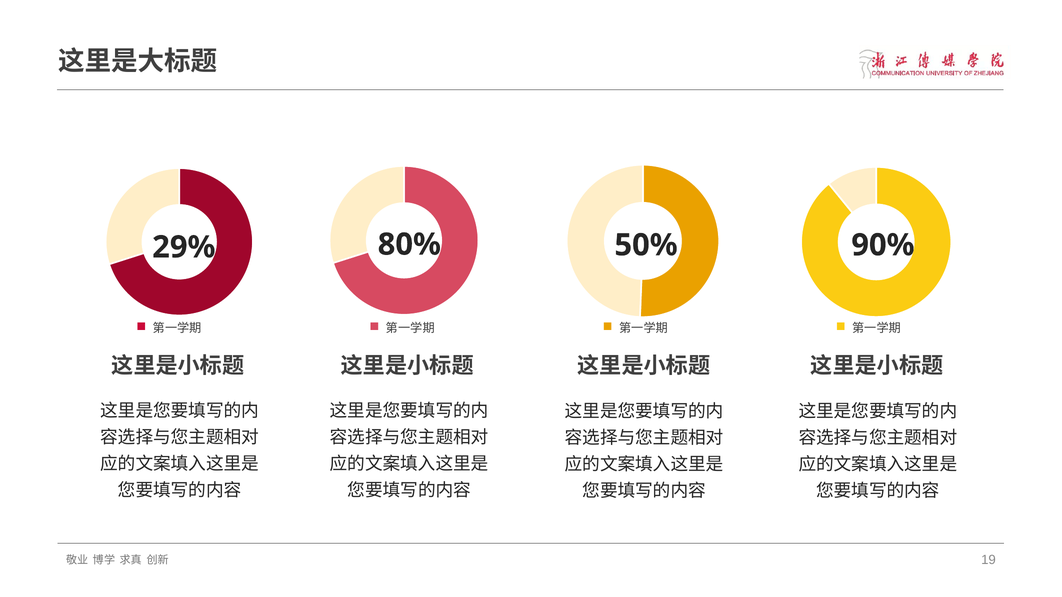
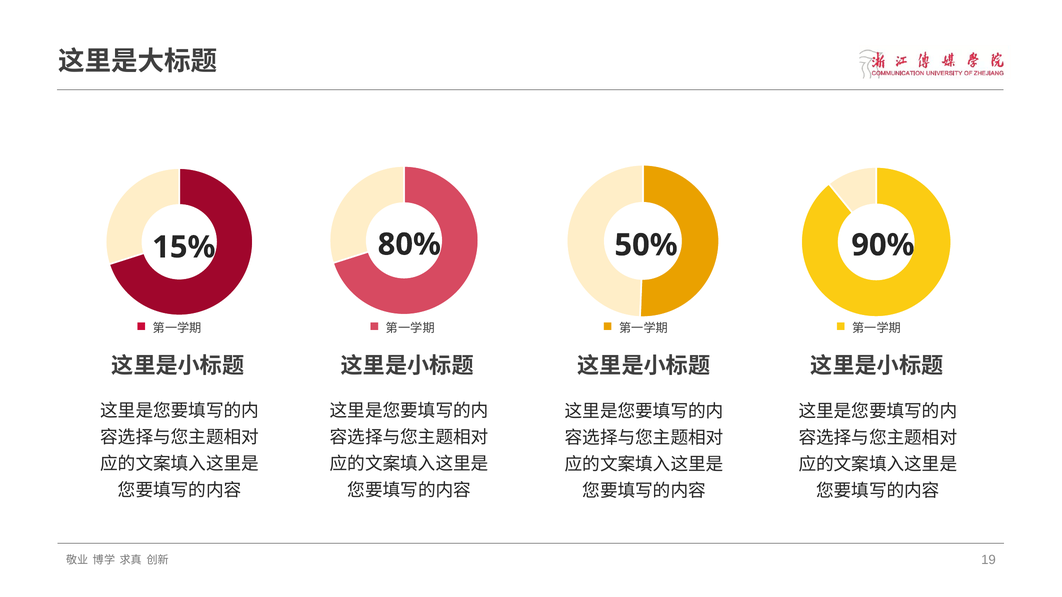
29%: 29% -> 15%
